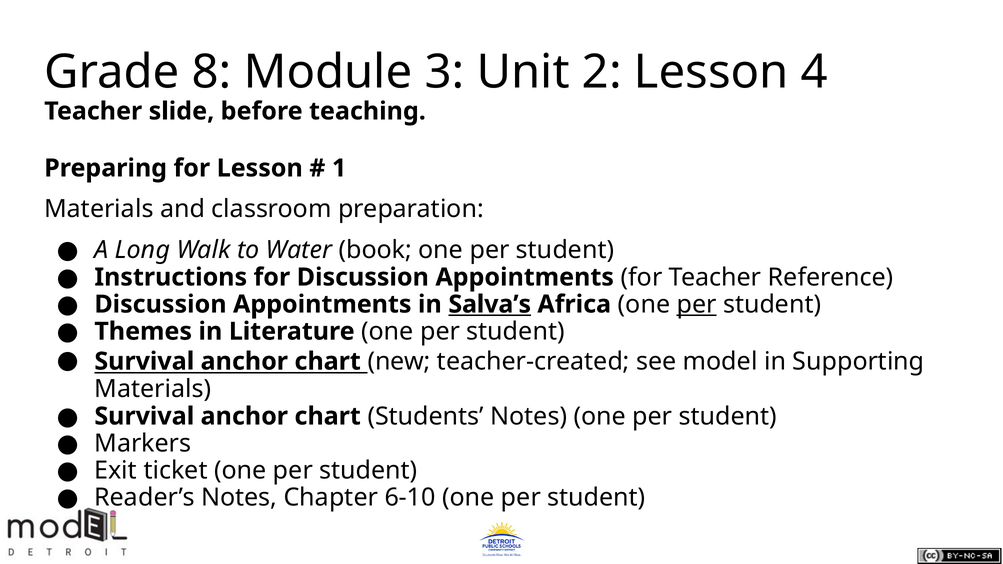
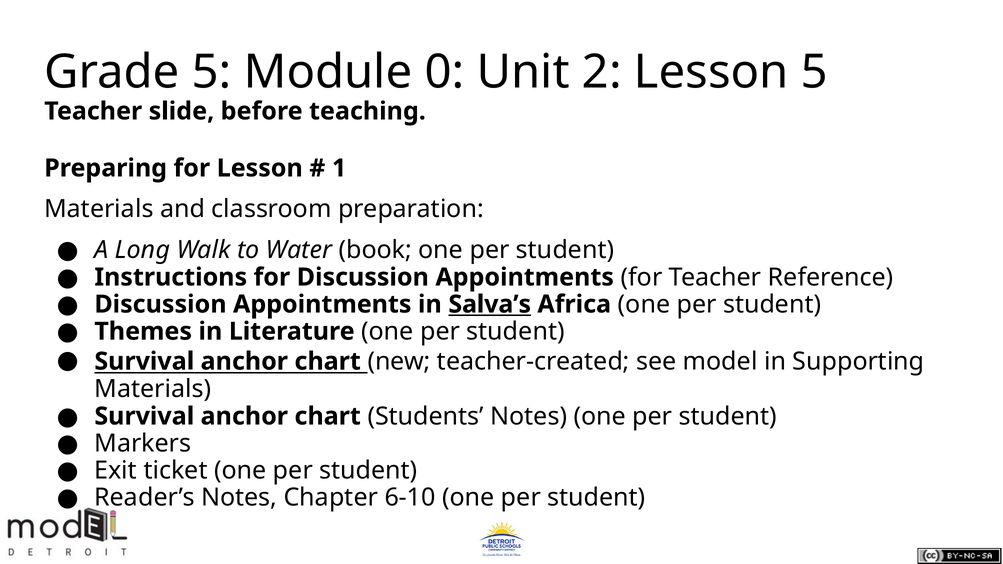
Grade 8: 8 -> 5
3: 3 -> 0
Lesson 4: 4 -> 5
per at (697, 304) underline: present -> none
